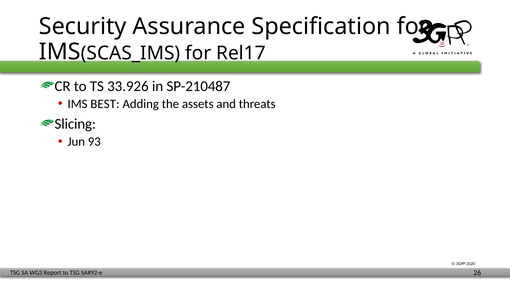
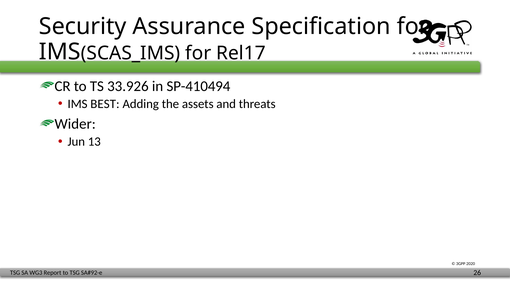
SP-210487: SP-210487 -> SP-410494
Slicing: Slicing -> Wider
93: 93 -> 13
